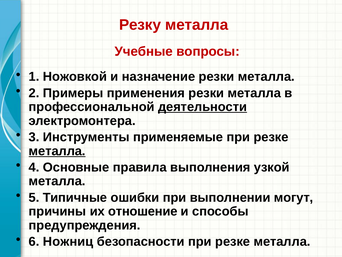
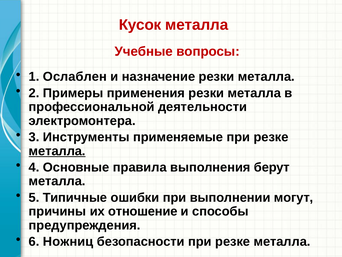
Резку: Резку -> Кусок
Ножовкой: Ножовкой -> Ослаблен
деятельности underline: present -> none
узкой: узкой -> берут
